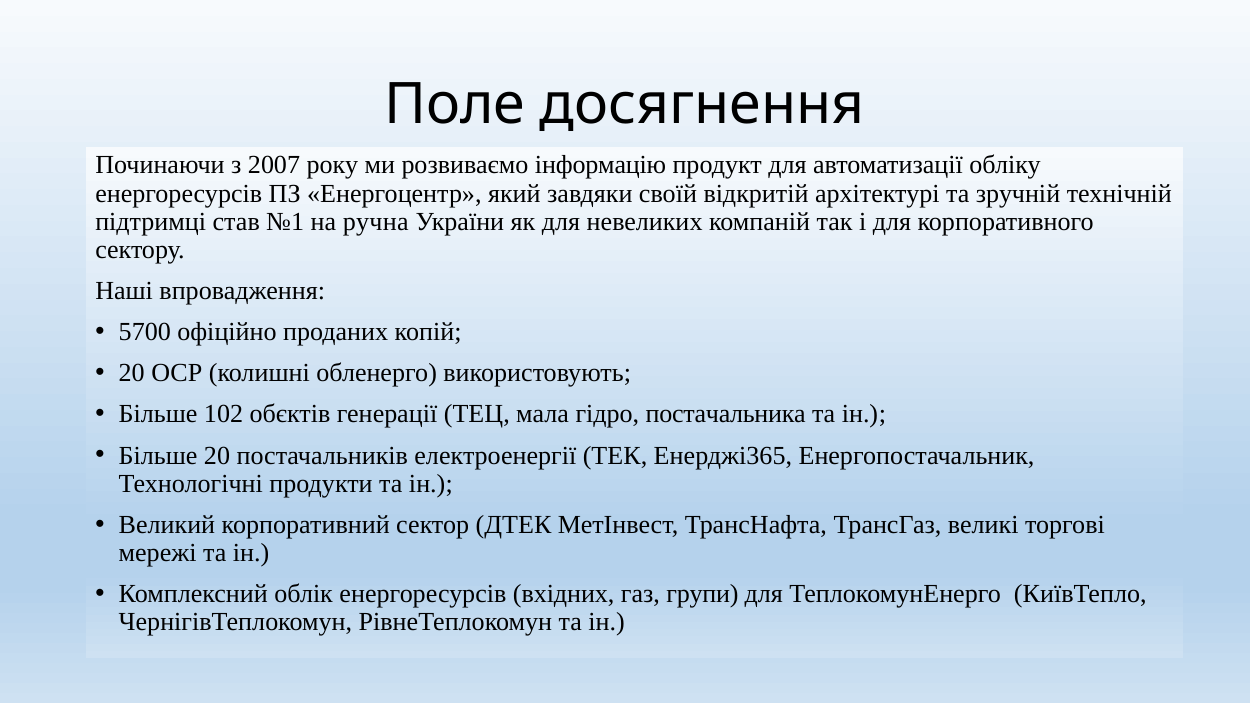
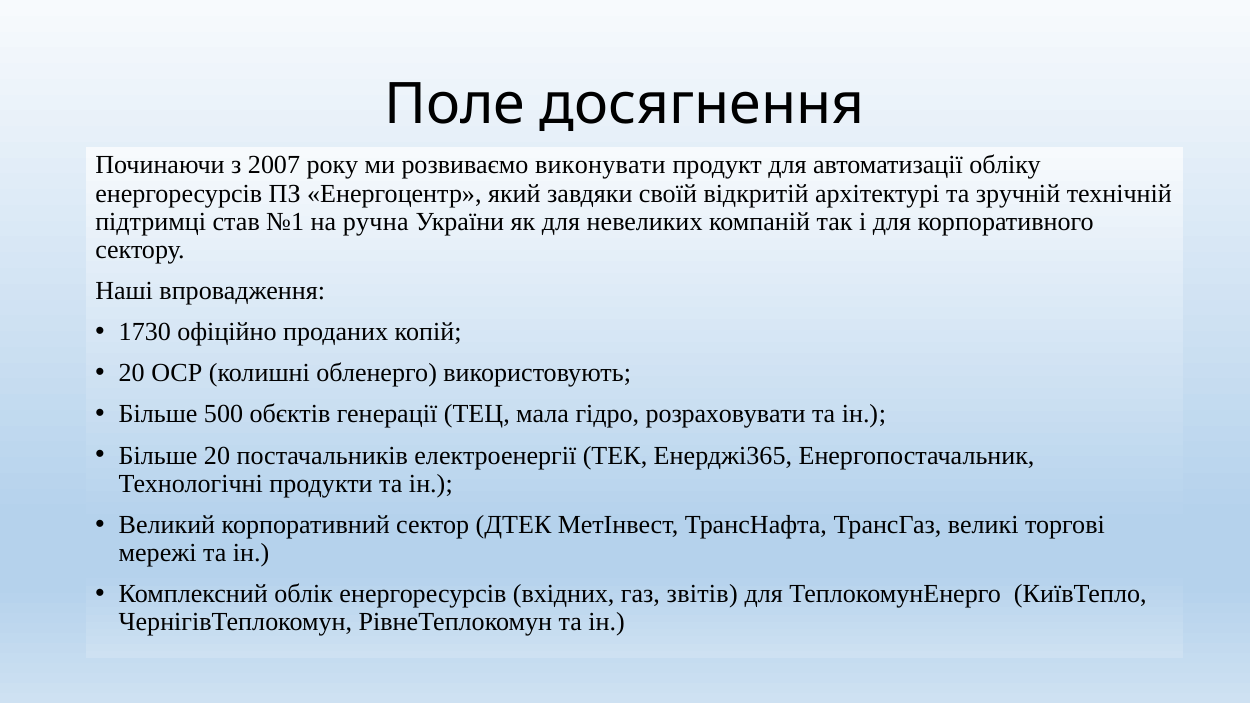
інформацію: інформацію -> виконувати
5700: 5700 -> 1730
102: 102 -> 500
постачальника: постачальника -> розраховувати
групи: групи -> звітів
